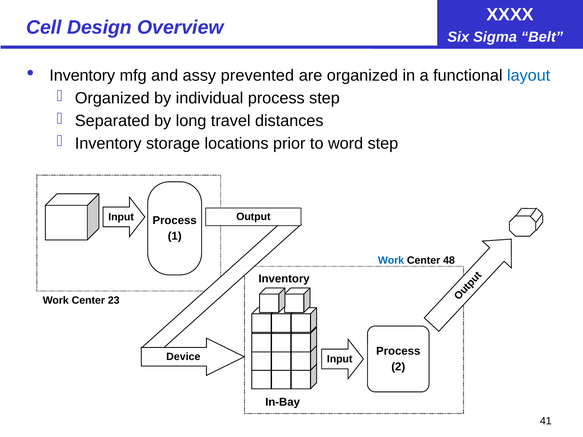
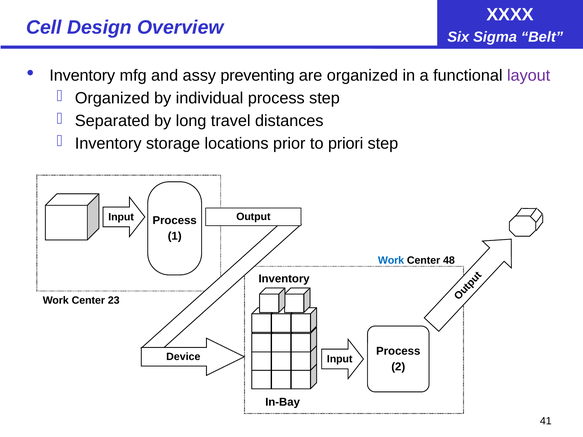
prevented: prevented -> preventing
layout colour: blue -> purple
word: word -> priori
